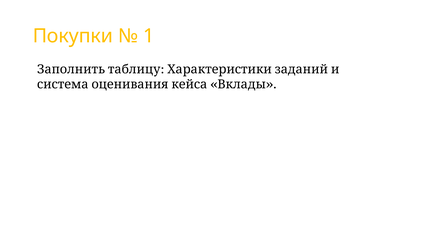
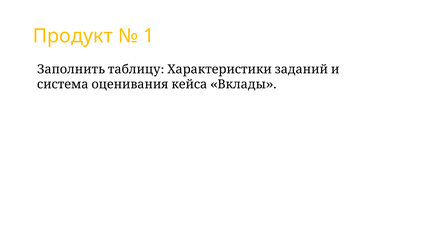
Покупки: Покупки -> Продукт
